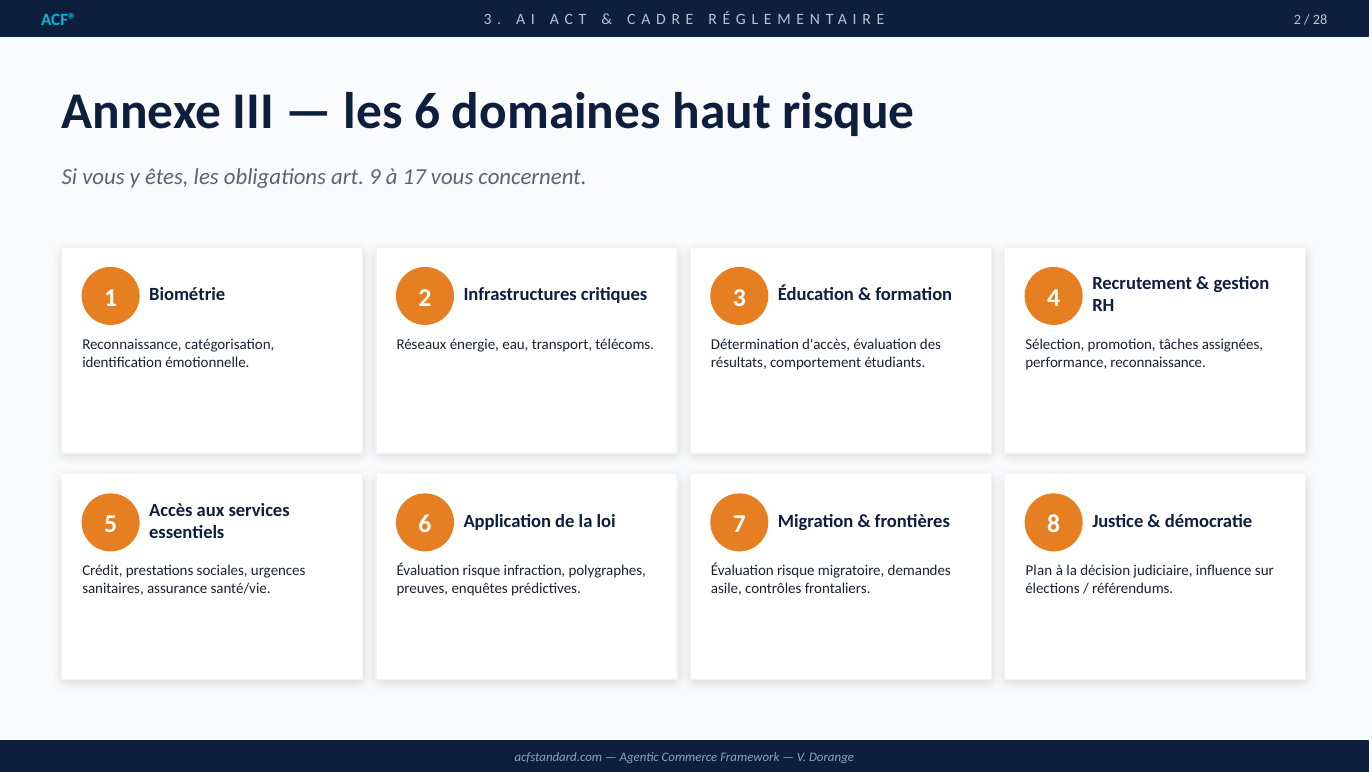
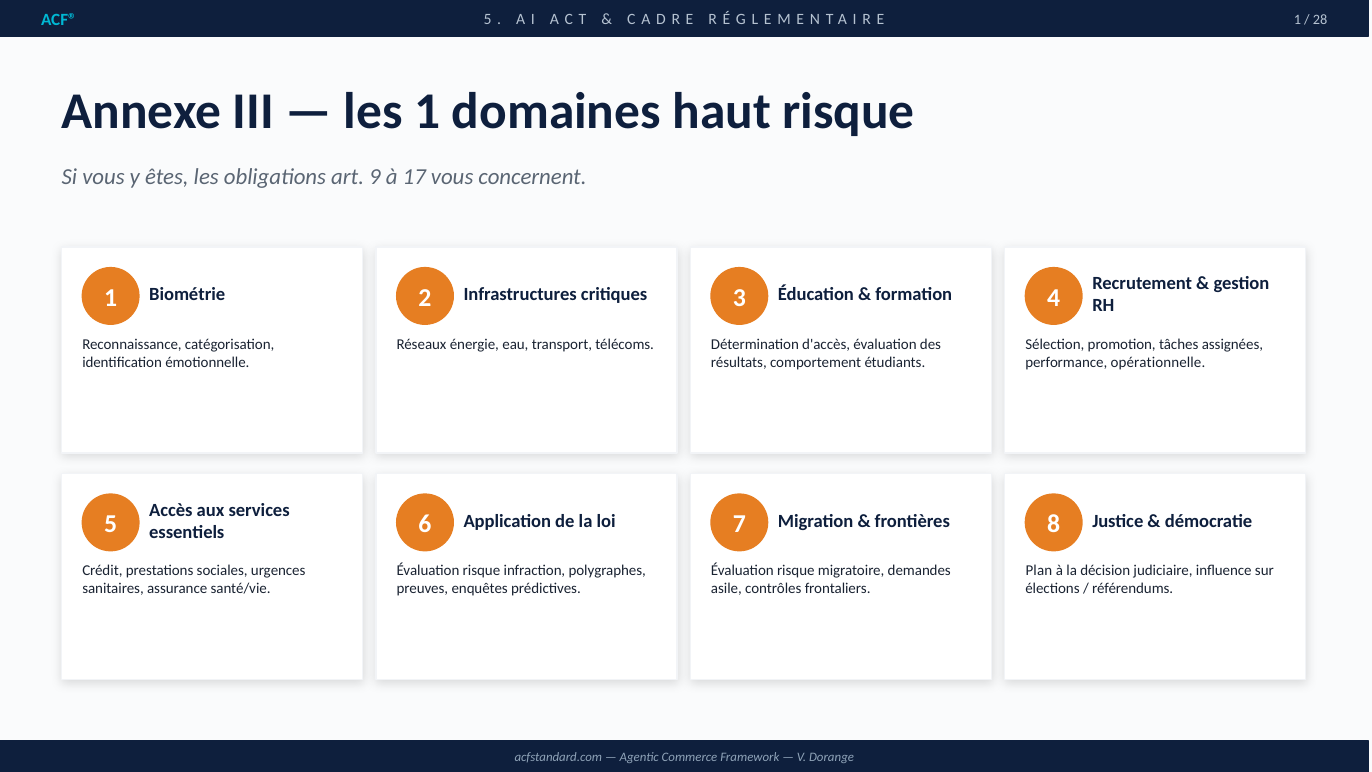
ACF® 3: 3 -> 5
2 at (1298, 20): 2 -> 1
les 6: 6 -> 1
performance reconnaissance: reconnaissance -> opérationnelle
